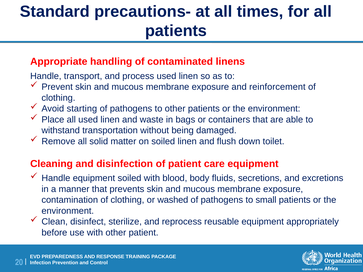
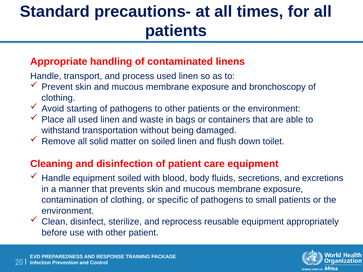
reinforcement: reinforcement -> bronchoscopy
washed: washed -> specific
